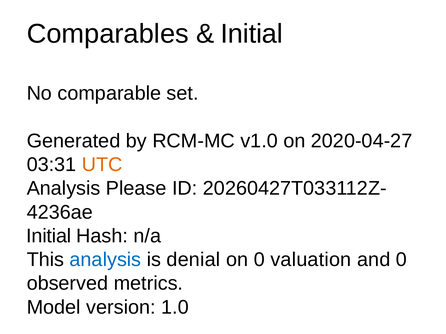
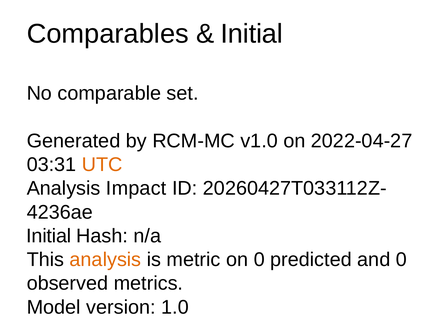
2020-04-27: 2020-04-27 -> 2022-04-27
Please: Please -> Impact
analysis at (105, 260) colour: blue -> orange
denial: denial -> metric
valuation: valuation -> predicted
